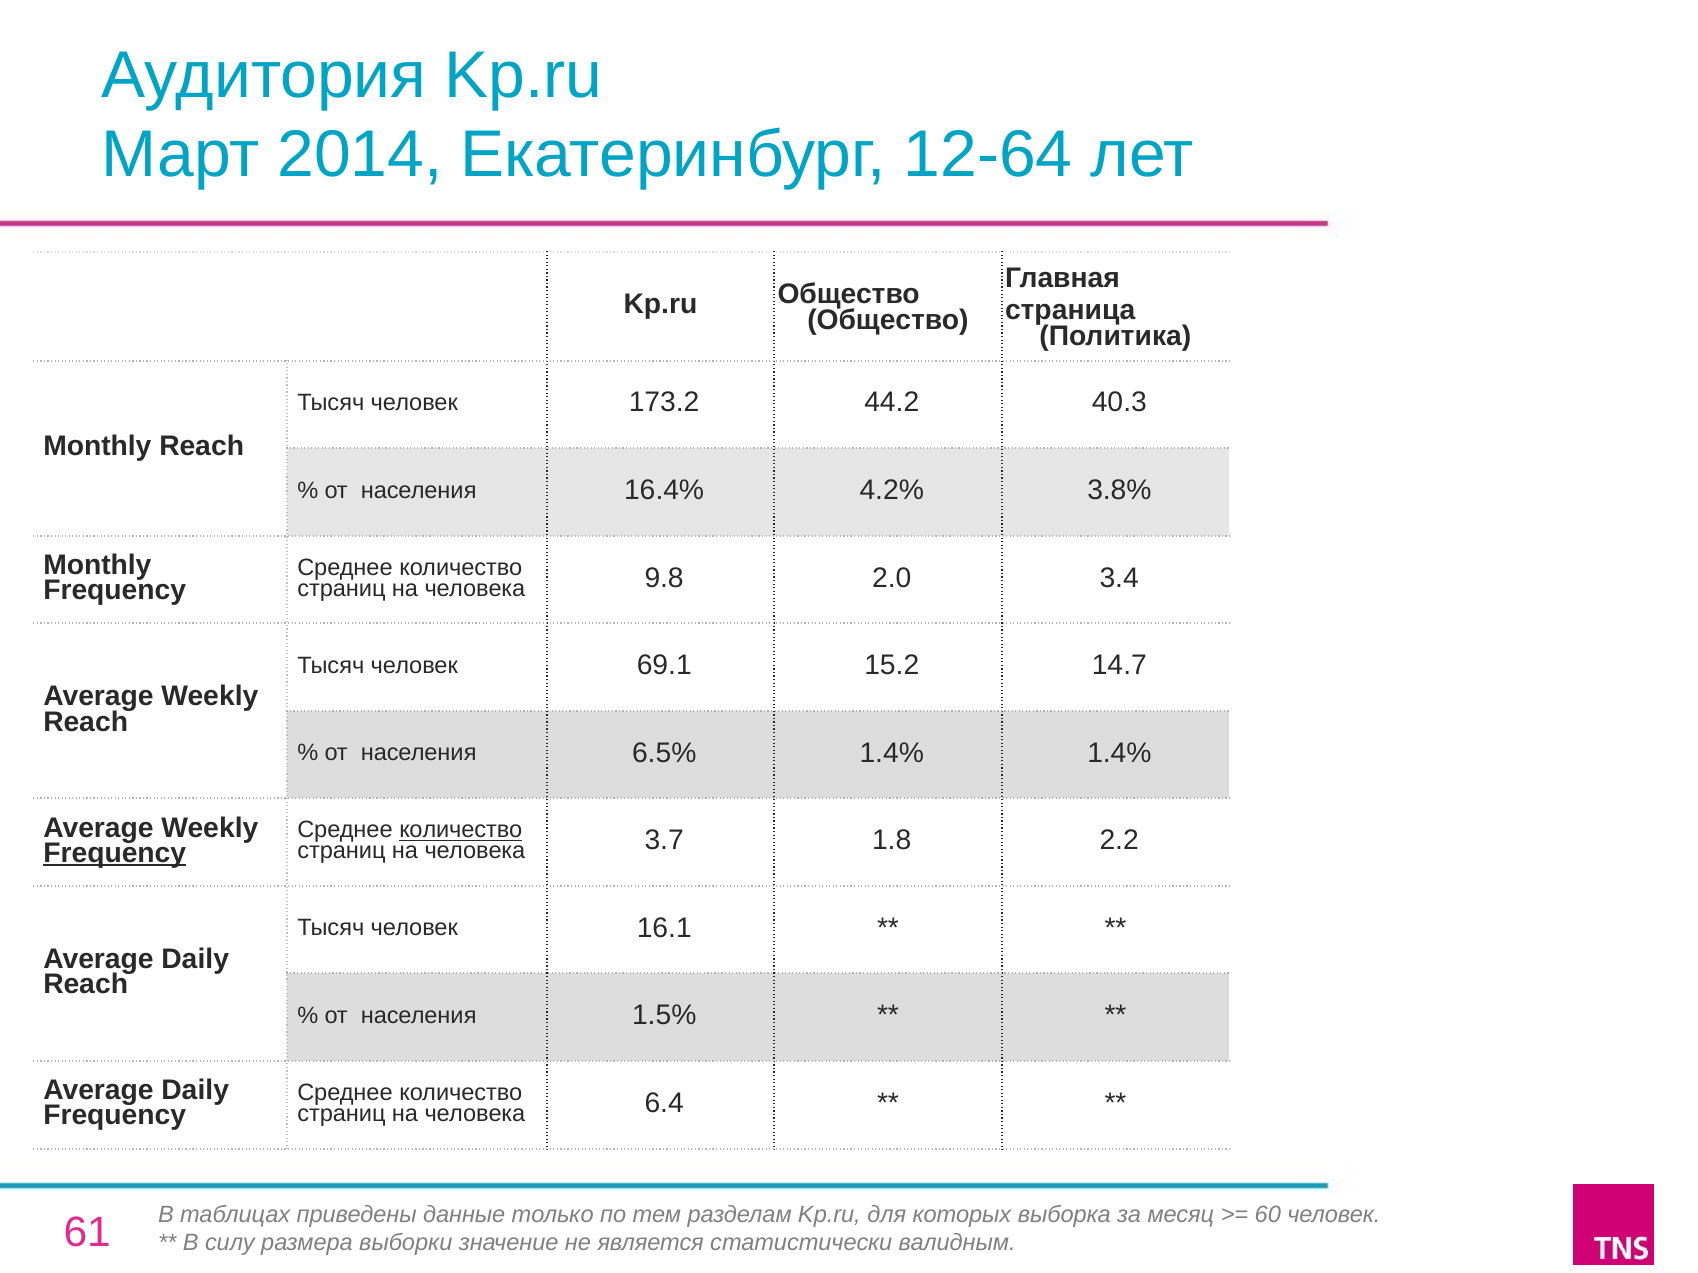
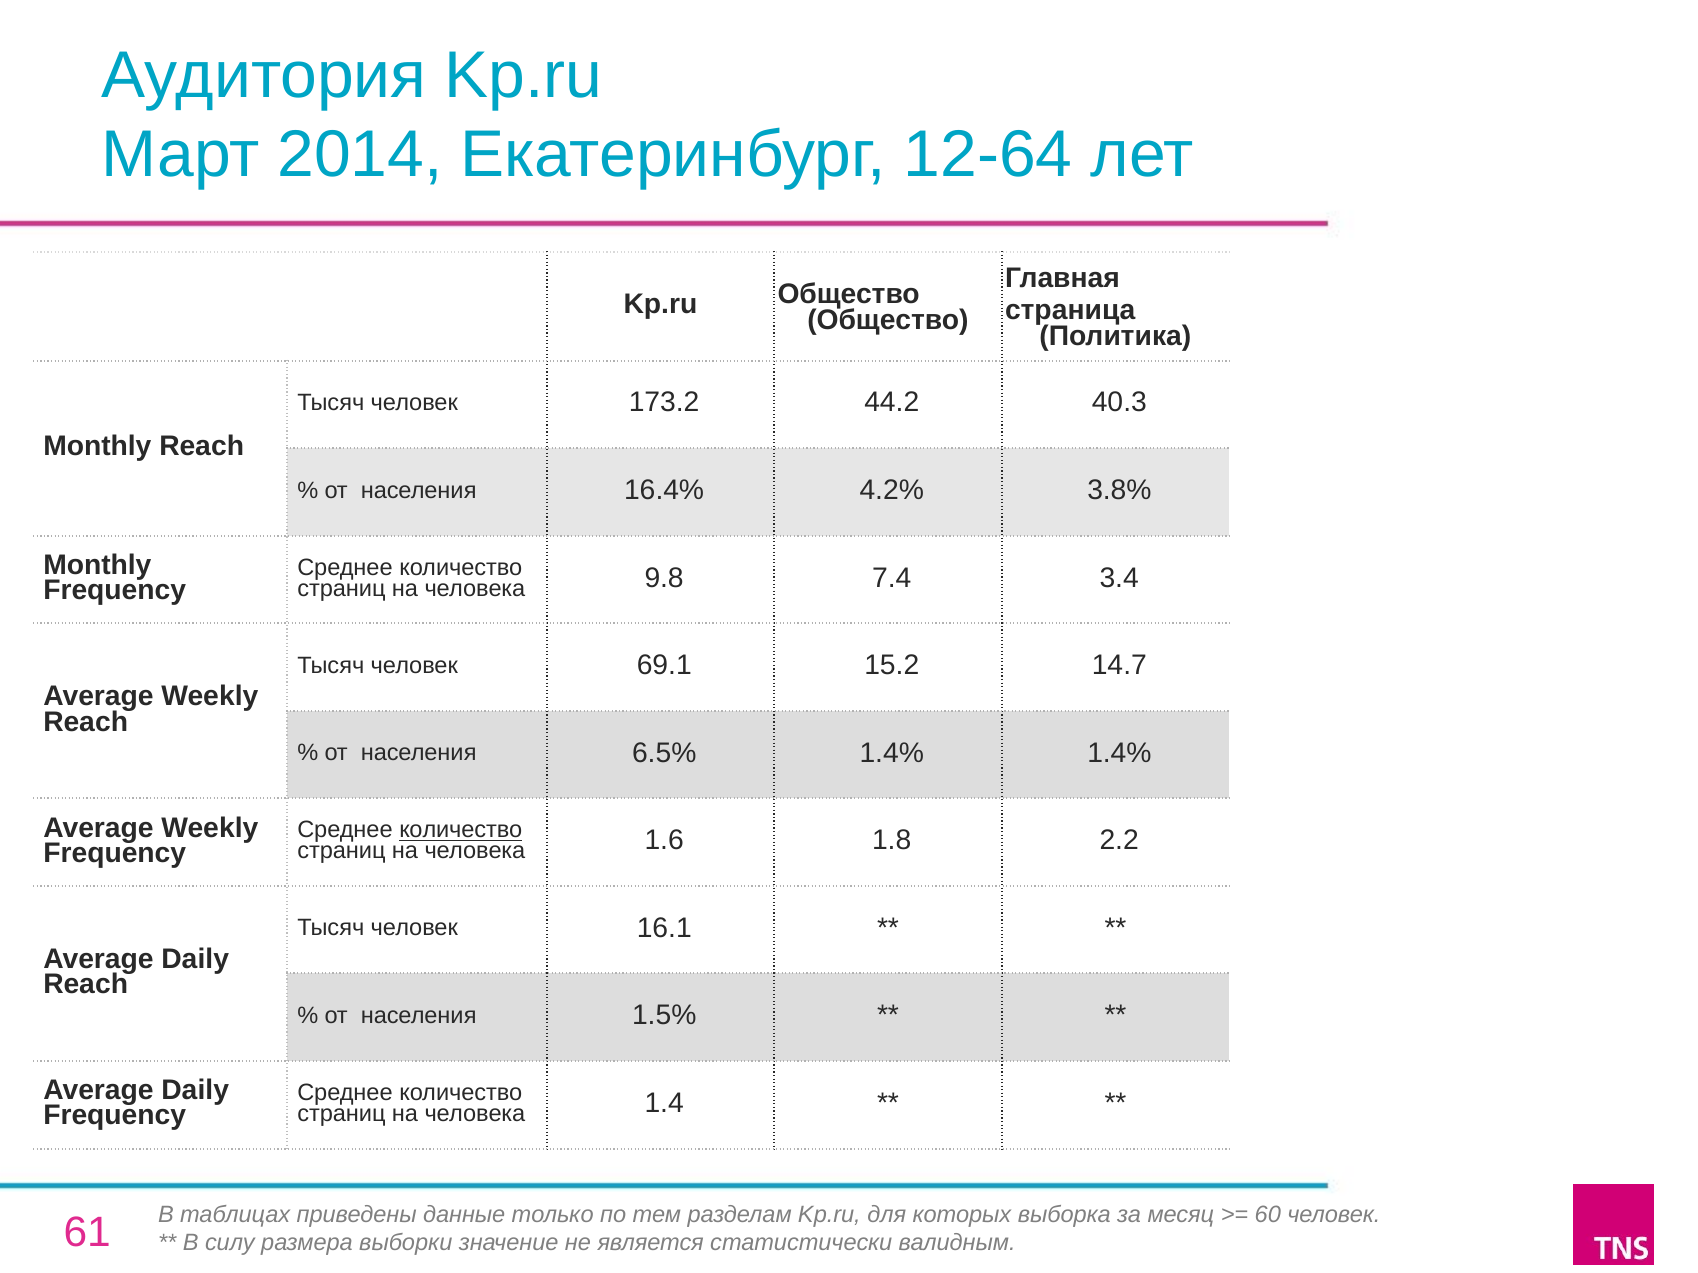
2.0: 2.0 -> 7.4
Frequency at (115, 853) underline: present -> none
3.7: 3.7 -> 1.6
6.4: 6.4 -> 1.4
